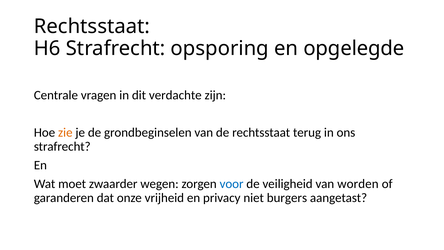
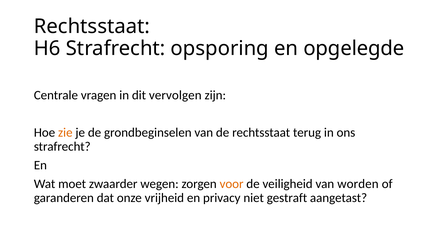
verdachte: verdachte -> vervolgen
voor colour: blue -> orange
burgers: burgers -> gestraft
